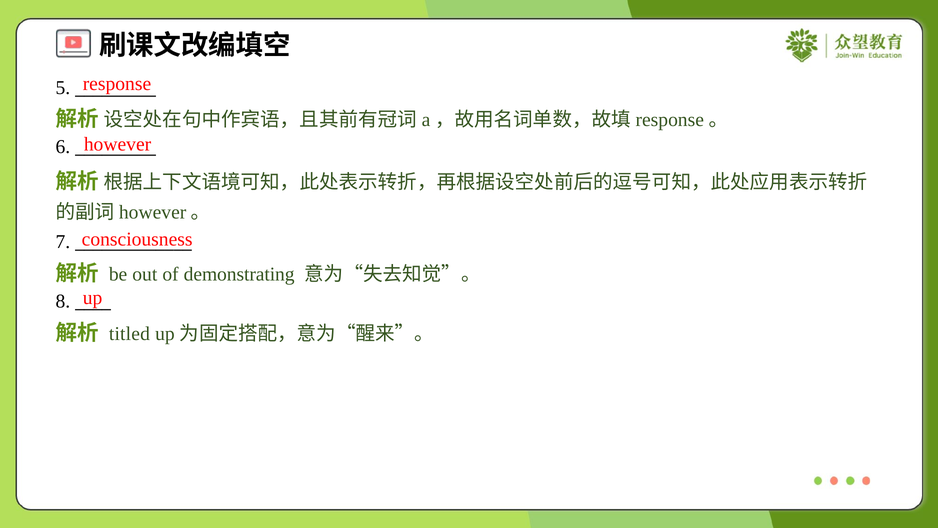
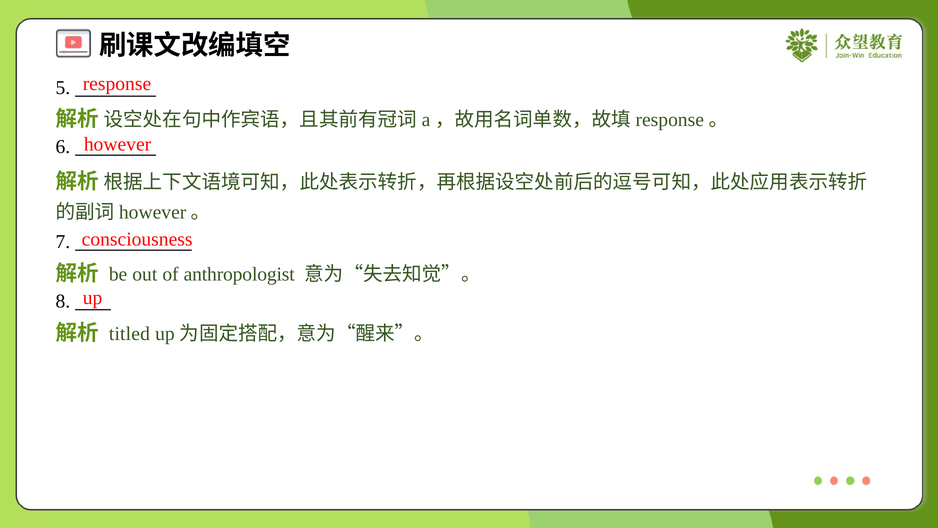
demonstrating: demonstrating -> anthropologist
